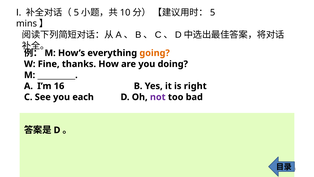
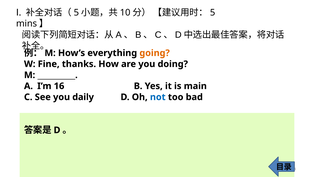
right: right -> main
each: each -> daily
not colour: purple -> blue
